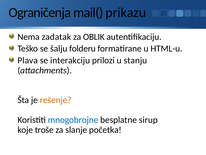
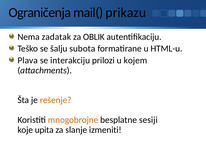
folderu: folderu -> subota
stanju: stanju -> kojem
mnogobrojne colour: blue -> orange
sirup: sirup -> sesiji
troše: troše -> upita
početka: početka -> izmeniti
